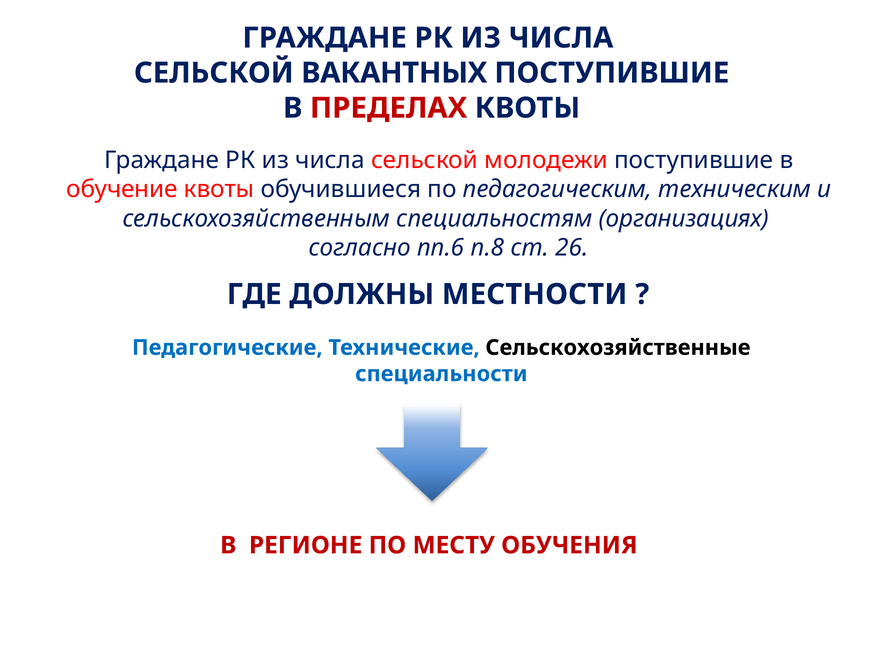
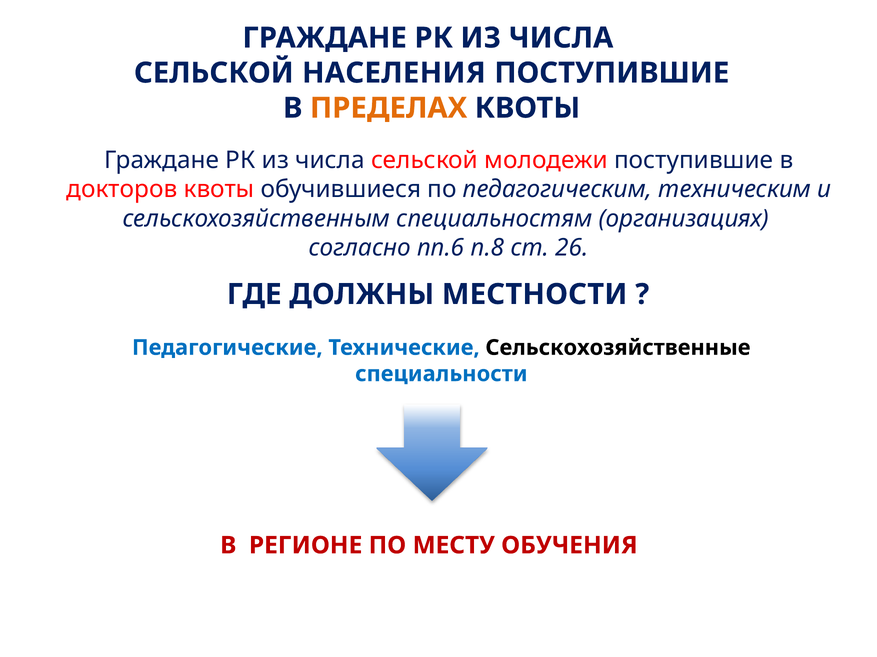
ВАКАНТНЫХ: ВАКАНТНЫХ -> НАСЕЛЕНИЯ
ПРЕДЕЛАХ colour: red -> orange
обучение: обучение -> докторов
